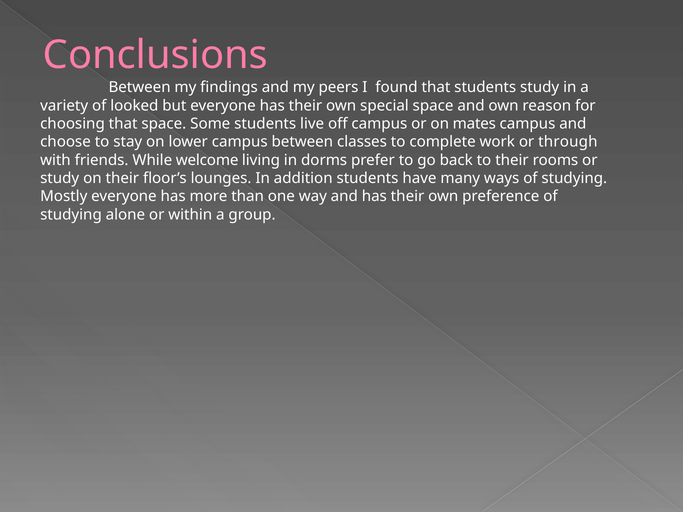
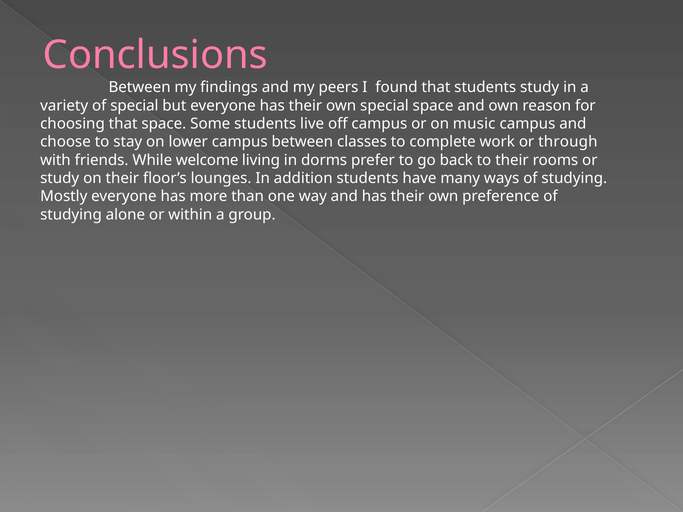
of looked: looked -> special
mates: mates -> music
